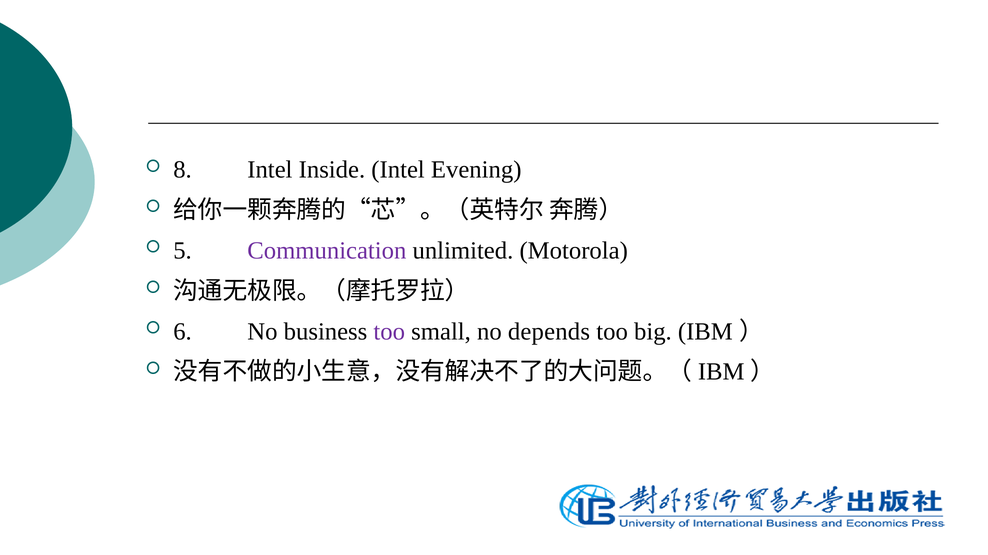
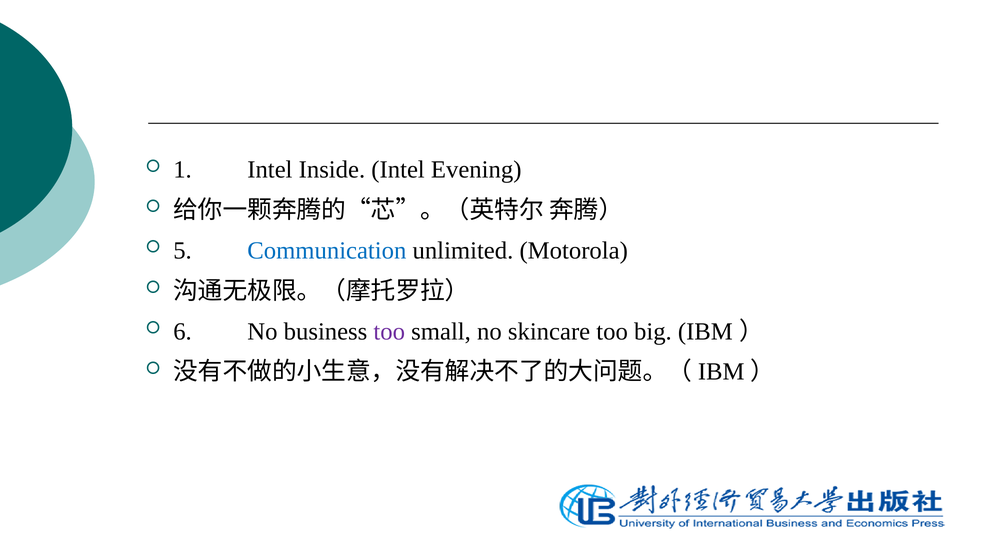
8: 8 -> 1
Communication colour: purple -> blue
depends: depends -> skincare
